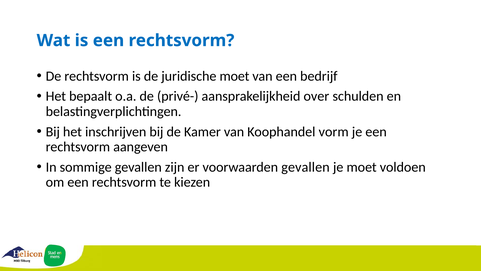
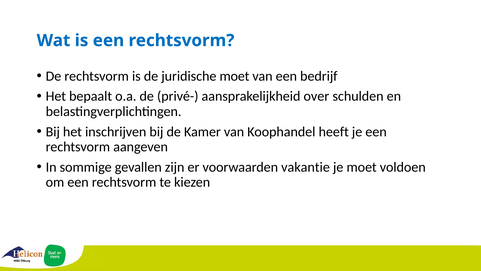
vorm: vorm -> heeft
voorwaarden gevallen: gevallen -> vakantie
